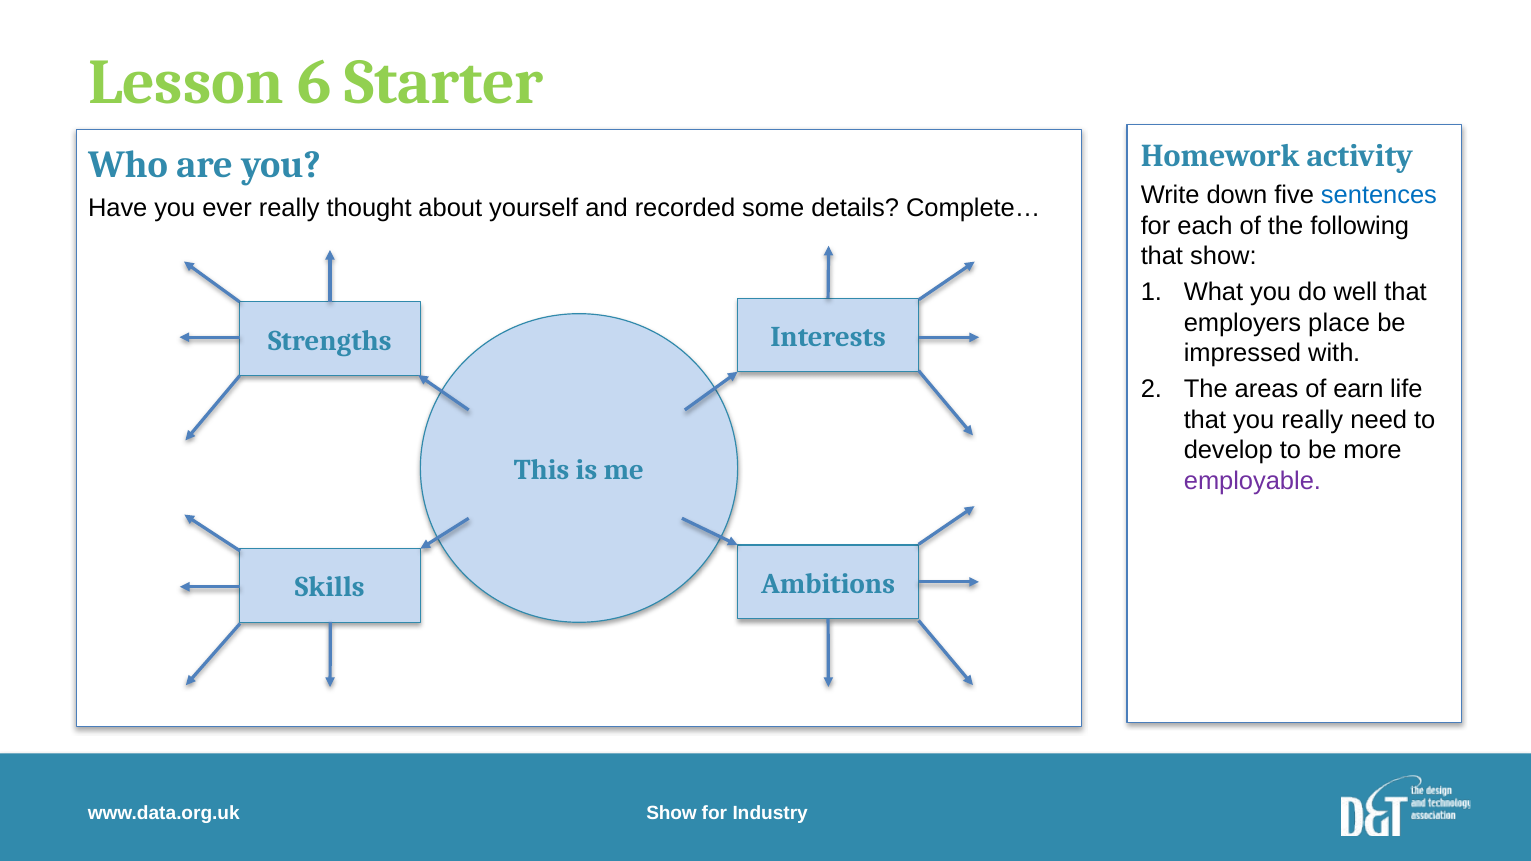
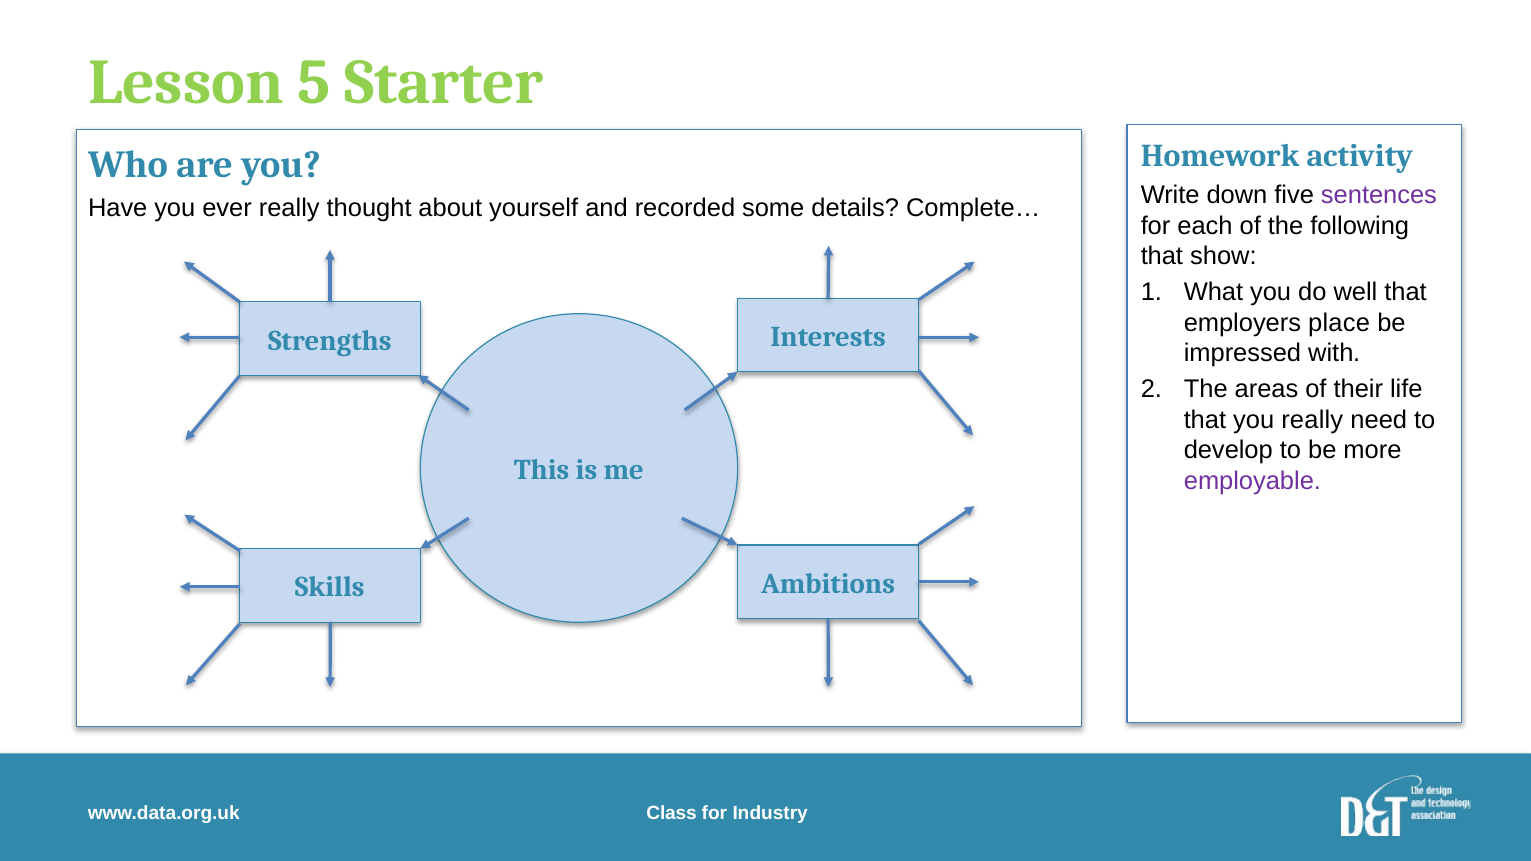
6: 6 -> 5
sentences colour: blue -> purple
earn: earn -> their
Show at (672, 813): Show -> Class
